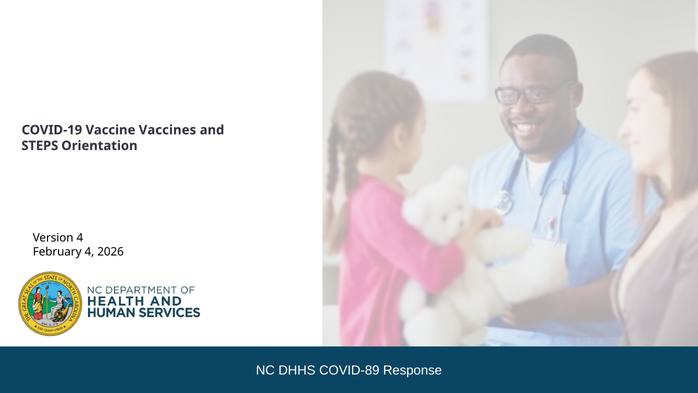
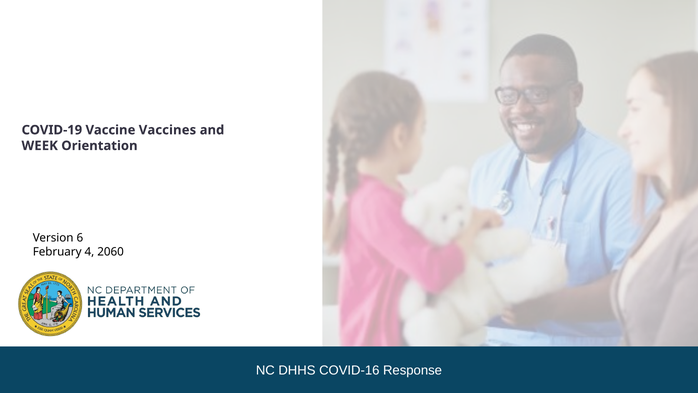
STEPS: STEPS -> WEEK
Version 4: 4 -> 6
2026: 2026 -> 2060
COVID-89: COVID-89 -> COVID-16
